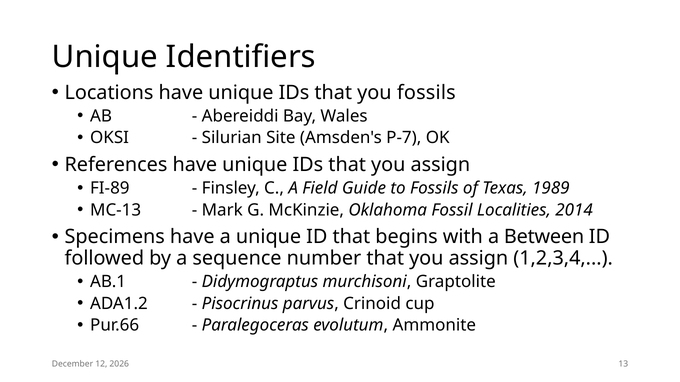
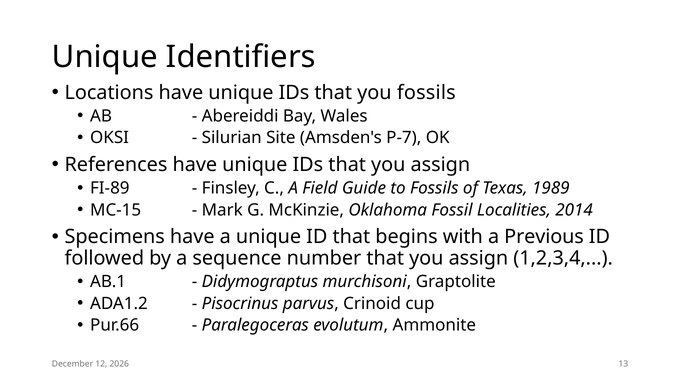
MC-13: MC-13 -> MC-15
Between: Between -> Previous
